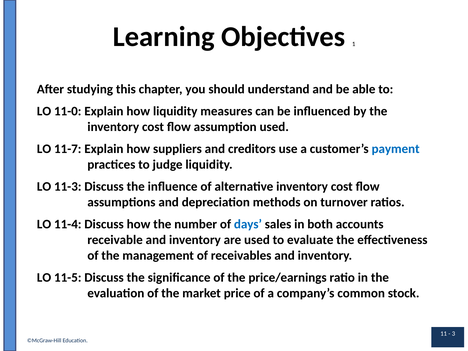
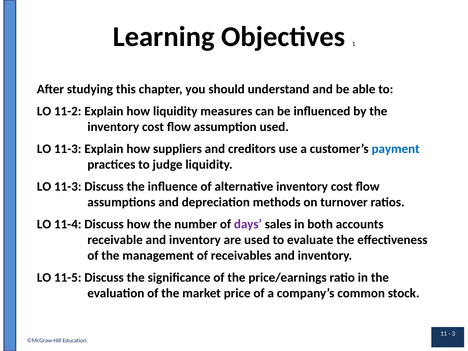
11-0: 11-0 -> 11-2
11-7 at (68, 149): 11-7 -> 11-3
days colour: blue -> purple
